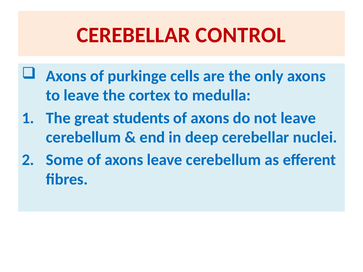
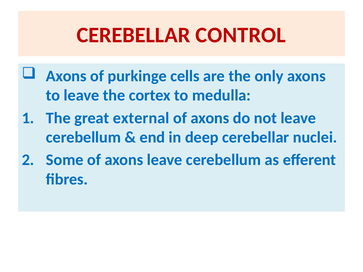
students: students -> external
